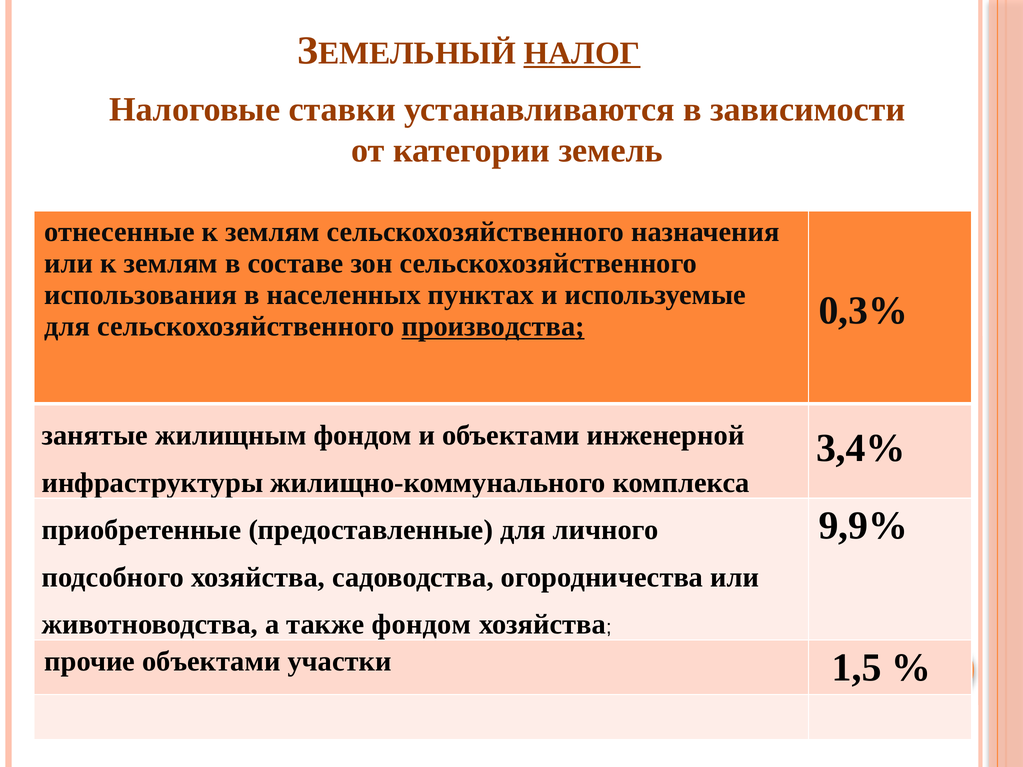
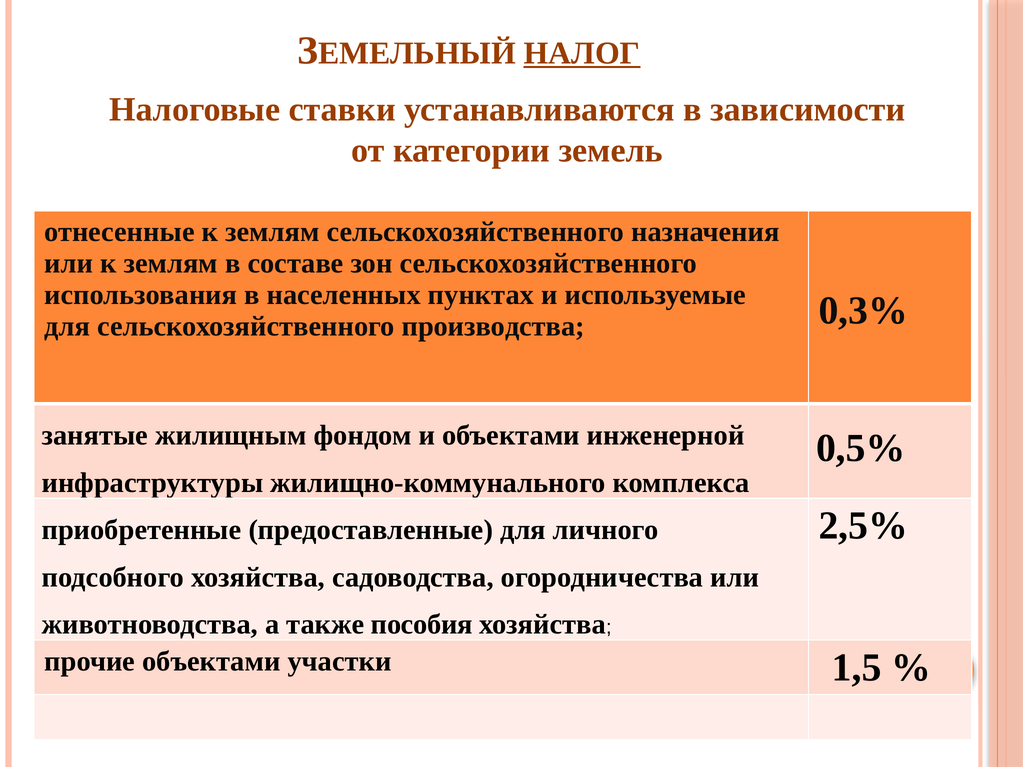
производства underline: present -> none
3,4%: 3,4% -> 0,5%
9,9%: 9,9% -> 2,5%
также фондом: фондом -> пособия
